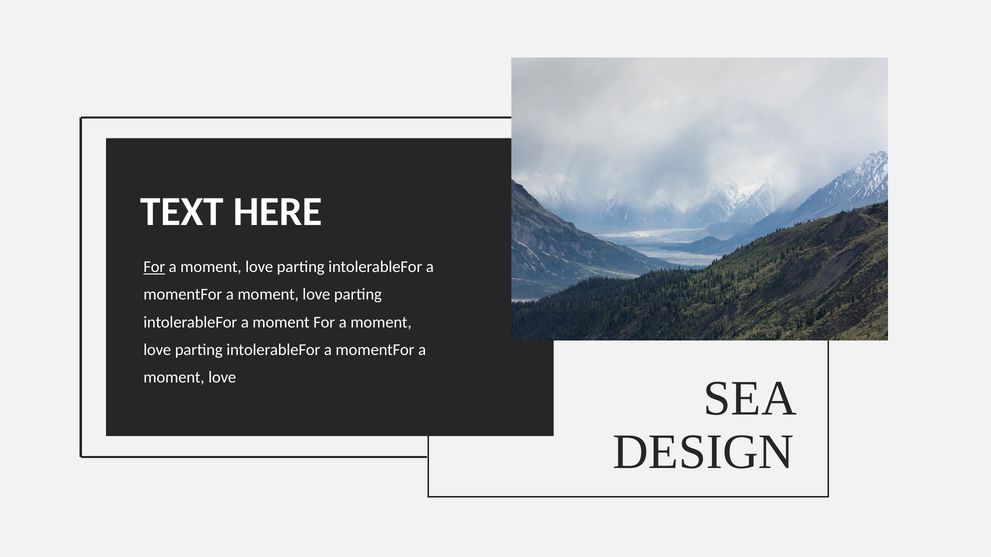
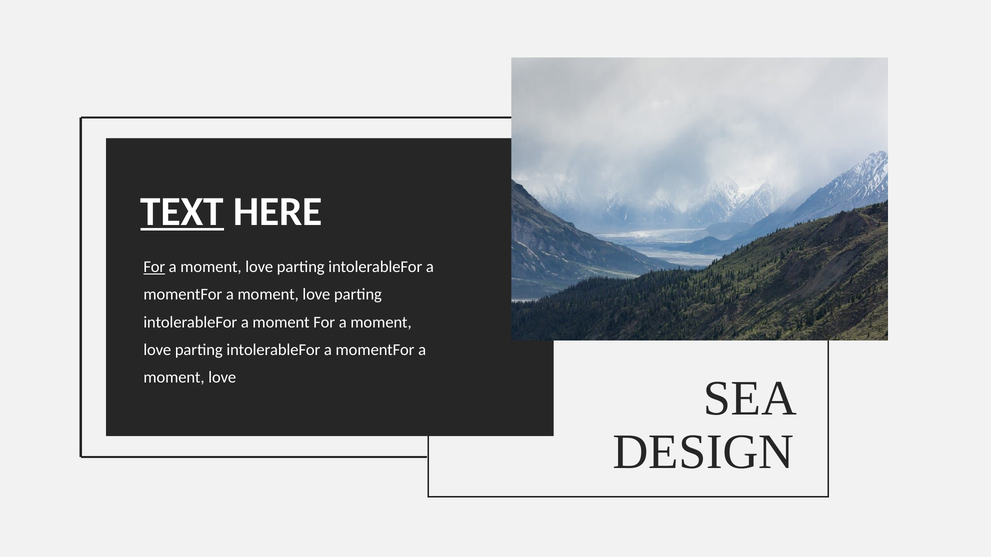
TEXT underline: none -> present
